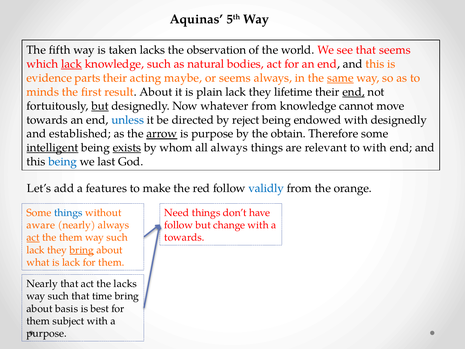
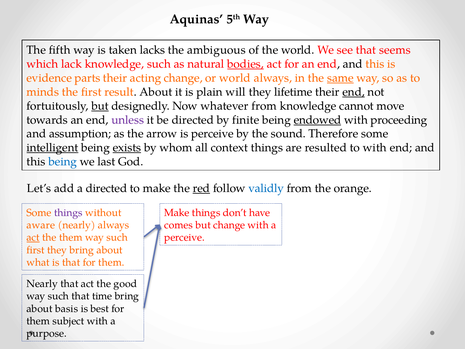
observation: observation -> ambiguous
lack at (71, 64) underline: present -> none
bodies underline: none -> present
acting maybe: maybe -> change
or seems: seems -> world
plain lack: lack -> will
unless colour: blue -> purple
reject: reject -> finite
endowed underline: none -> present
with designedly: designedly -> proceeding
established: established -> assumption
arrow underline: present -> none
is purpose: purpose -> perceive
obtain: obtain -> sound
all always: always -> context
relevant: relevant -> resulted
a features: features -> directed
red underline: none -> present
things at (68, 213) colour: blue -> purple
Need at (177, 213): Need -> Make
follow at (179, 225): follow -> comes
towards at (184, 237): towards -> perceive
lack at (36, 250): lack -> first
bring at (82, 250) underline: present -> none
is lack: lack -> that
the lacks: lacks -> good
